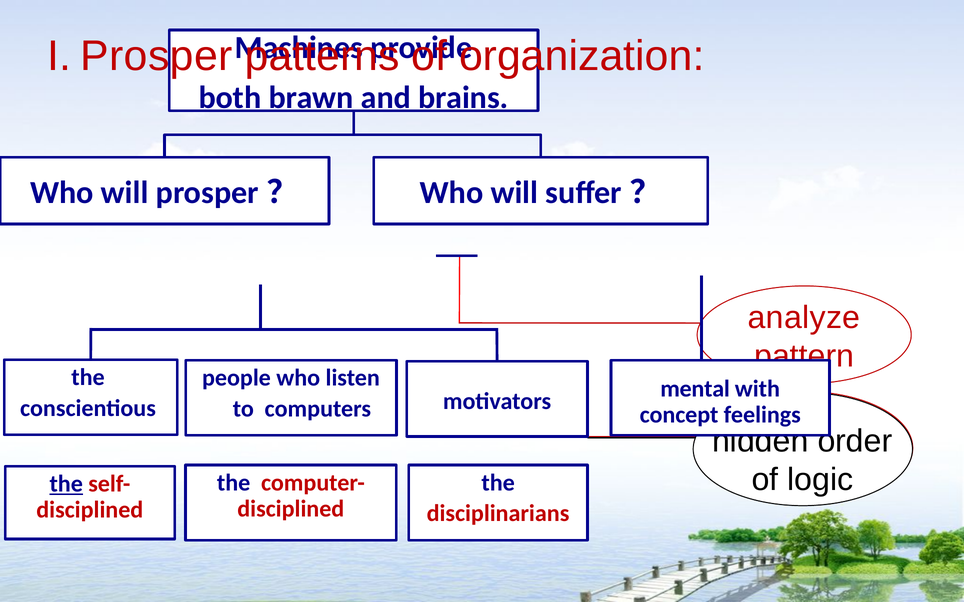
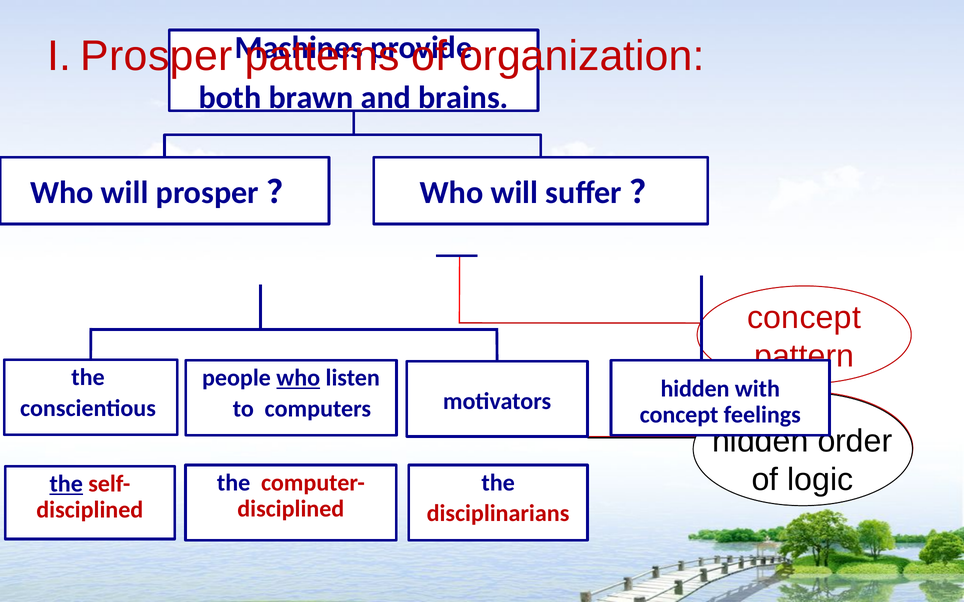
analyze at (804, 318): analyze -> concept
who at (298, 378) underline: none -> present
mental at (695, 389): mental -> hidden
